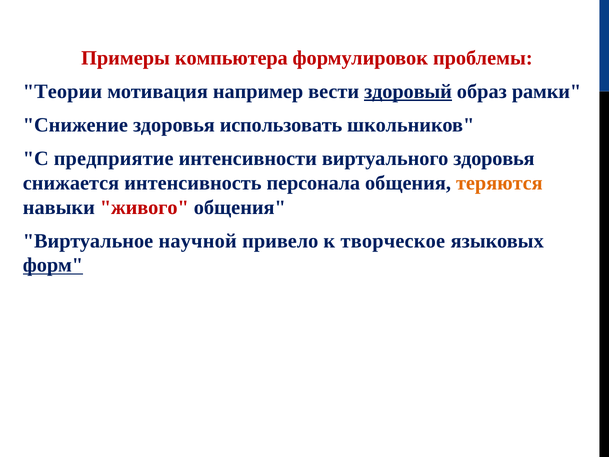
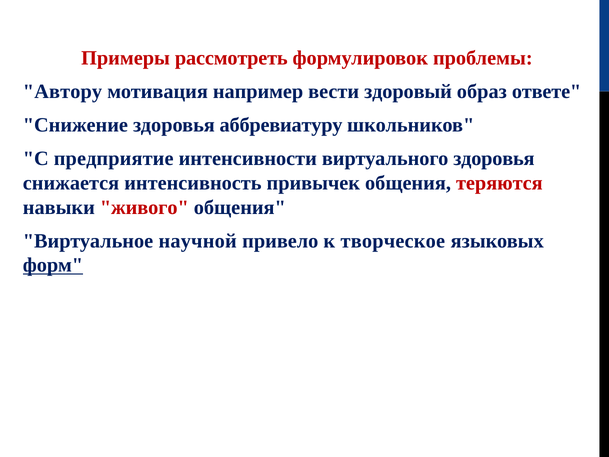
компьютера: компьютера -> рассмотреть
Теории: Теории -> Автору
здоровый underline: present -> none
рамки: рамки -> ответе
использовать: использовать -> аббревиатуру
персонала: персонала -> привычек
теряются colour: orange -> red
